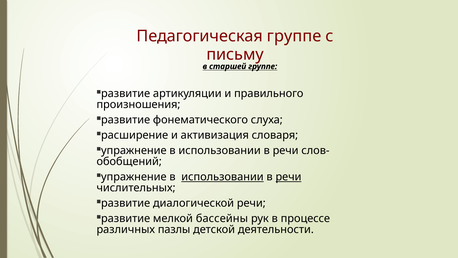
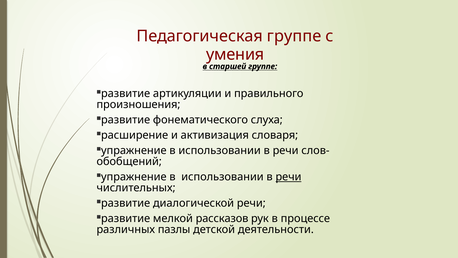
письму: письму -> умения
использовании at (222, 177) underline: present -> none
бассейны: бассейны -> рассказов
